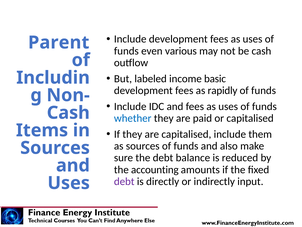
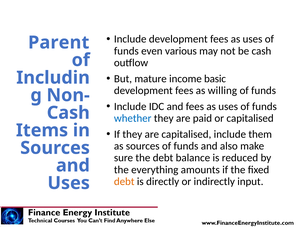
labeled: labeled -> mature
rapidly: rapidly -> willing
accounting: accounting -> everything
debt at (124, 181) colour: purple -> orange
